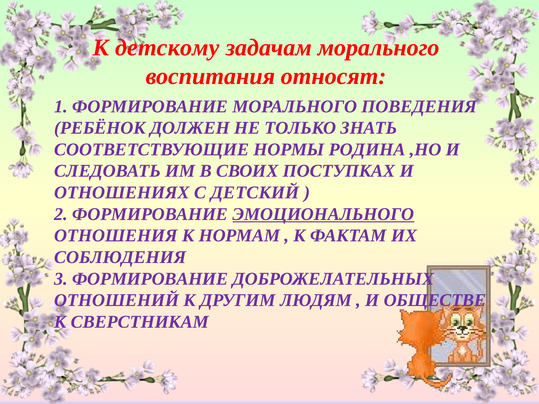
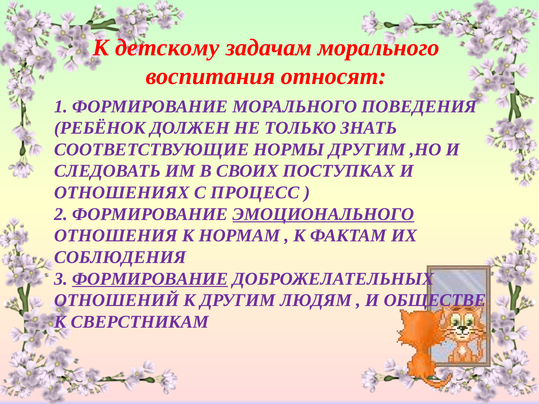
НОРМЫ РОДИНА: РОДИНА -> ДРУГИМ
ДЕТСКИЙ: ДЕТСКИЙ -> ПРОЦЕСС
ФОРМИРОВАНИЕ at (150, 279) underline: none -> present
